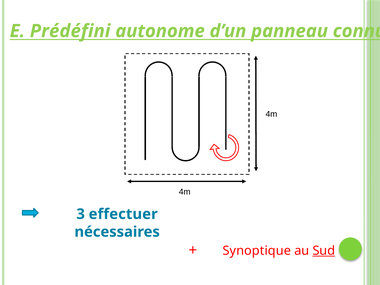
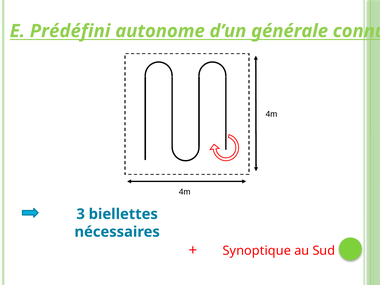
panneau: panneau -> générale
effectuer: effectuer -> biellettes
Sud underline: present -> none
